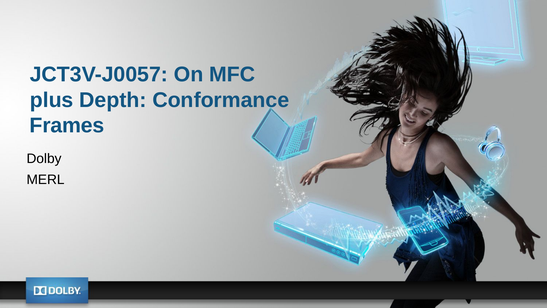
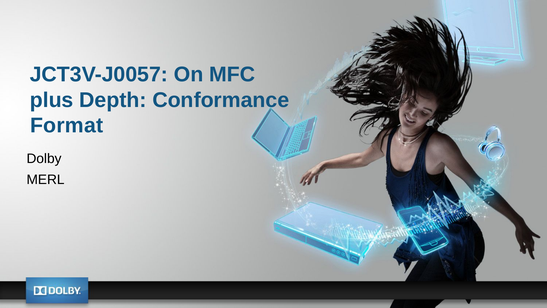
Frames: Frames -> Format
